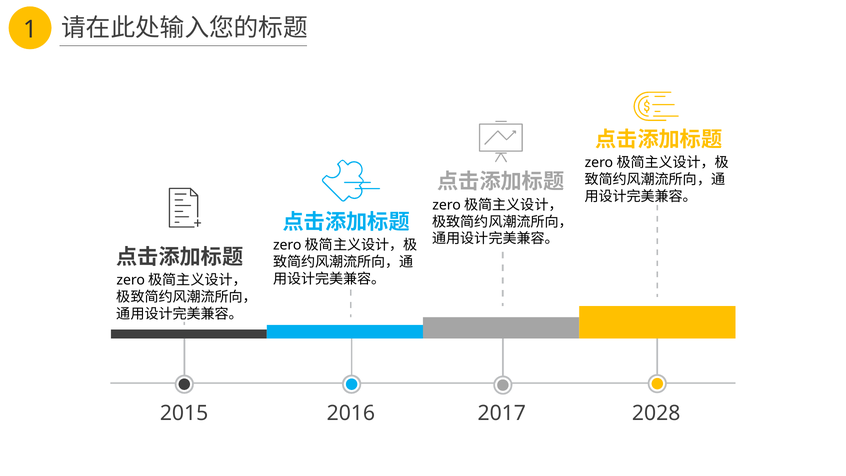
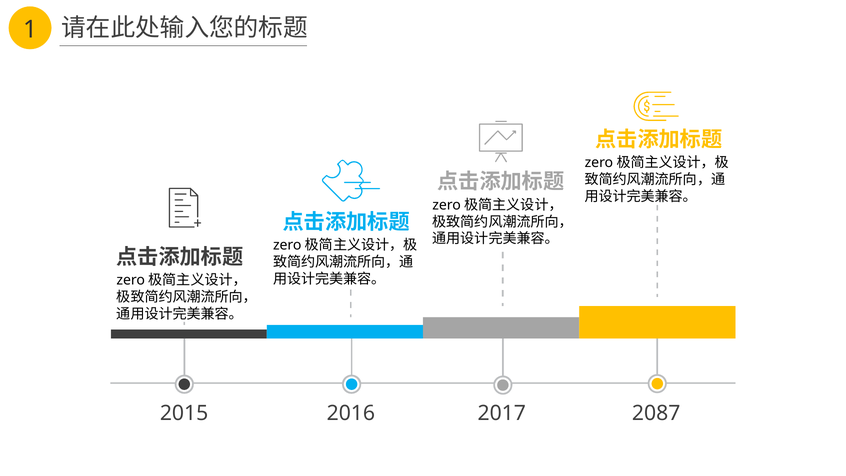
2028: 2028 -> 2087
